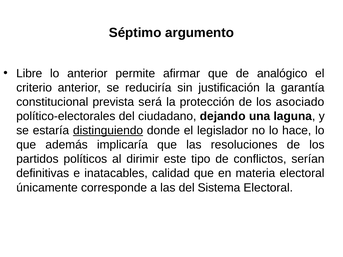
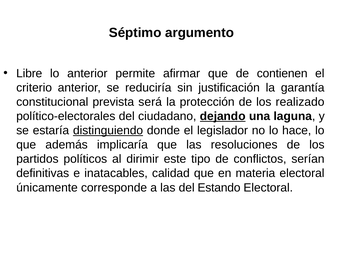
analógico: analógico -> contienen
asociado: asociado -> realizado
dejando underline: none -> present
Sistema: Sistema -> Estando
